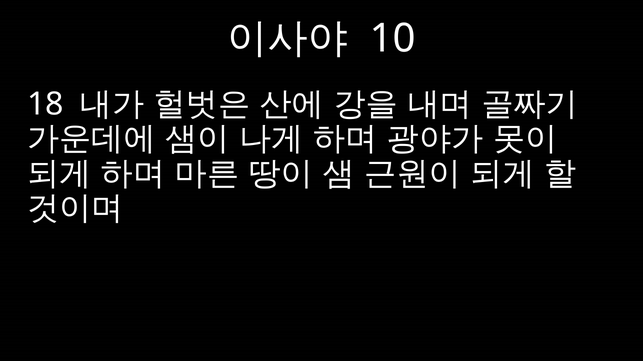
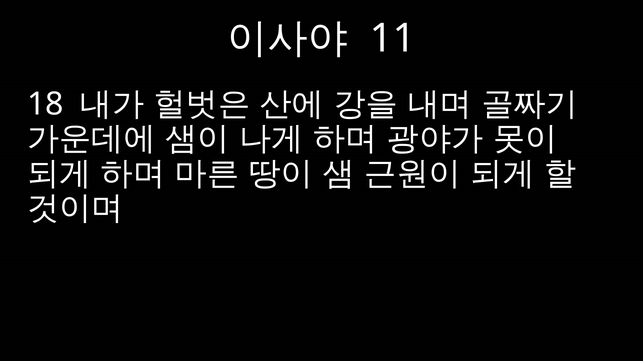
10: 10 -> 11
